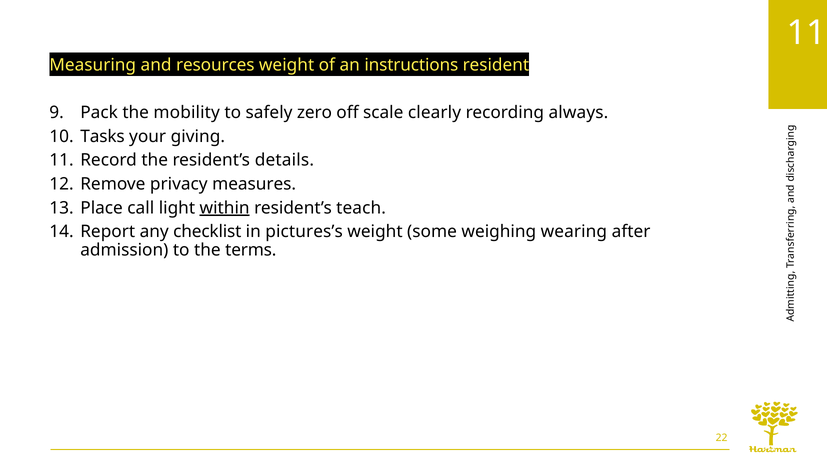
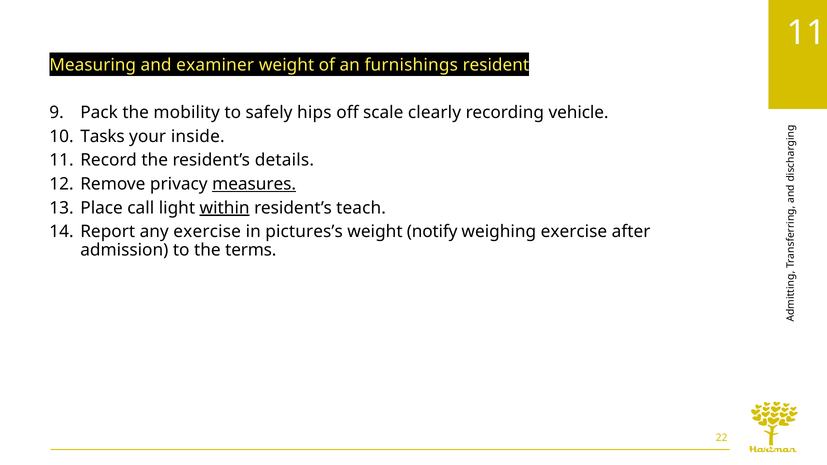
resources: resources -> examiner
instructions: instructions -> furnishings
zero: zero -> hips
always: always -> vehicle
giving: giving -> inside
measures underline: none -> present
any checklist: checklist -> exercise
some: some -> notify
weighing wearing: wearing -> exercise
